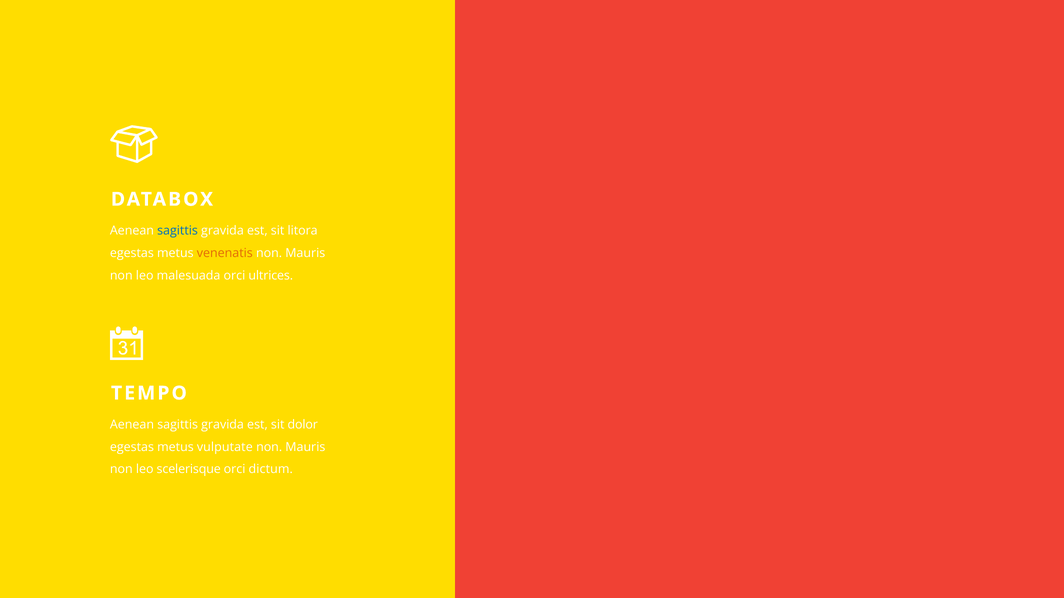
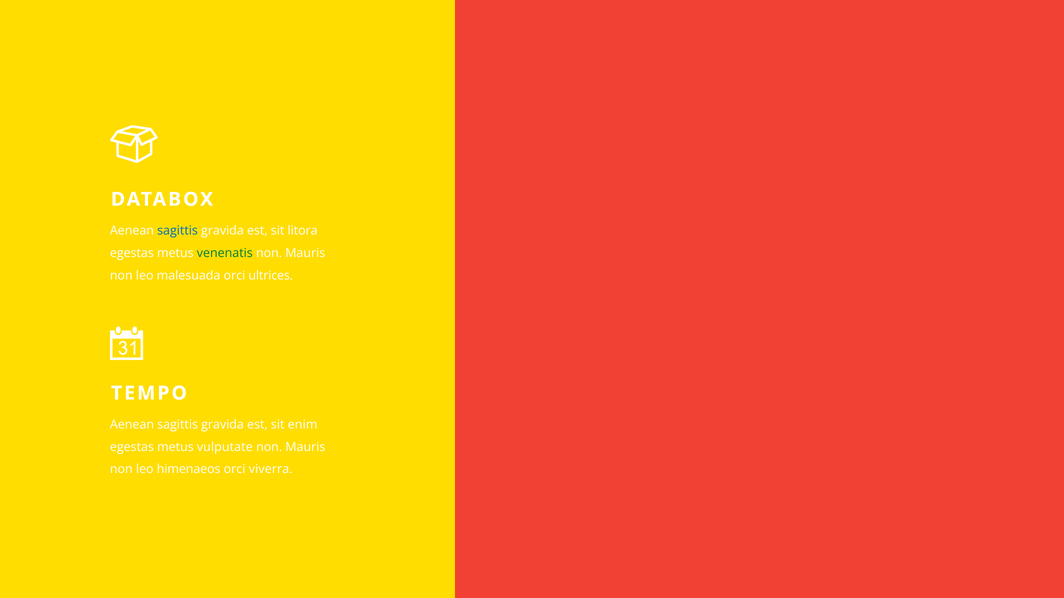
venenatis colour: orange -> green
dolor: dolor -> enim
scelerisque: scelerisque -> himenaeos
dictum: dictum -> viverra
